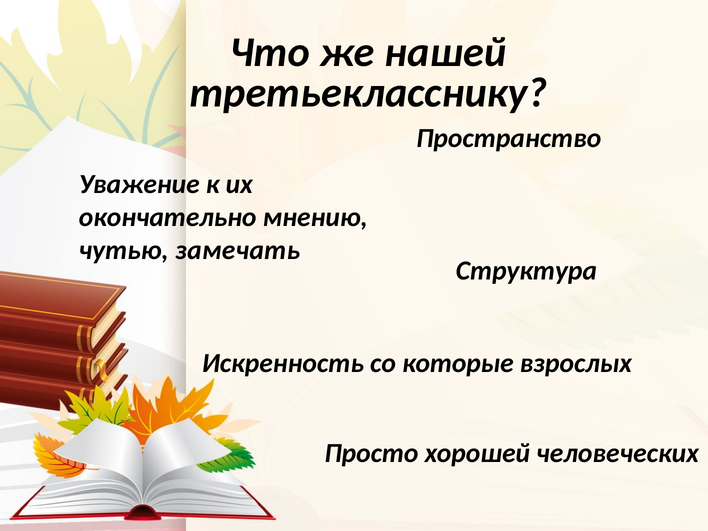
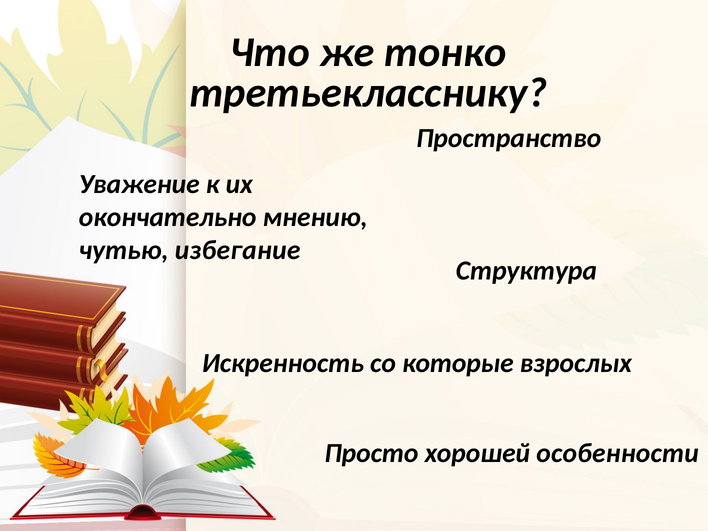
нашей: нашей -> тонко
замечать: замечать -> избегание
человеческих: человеческих -> особенности
